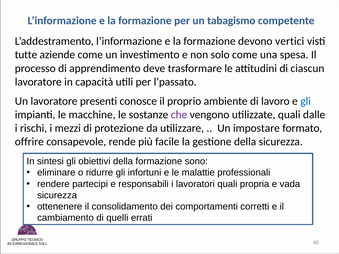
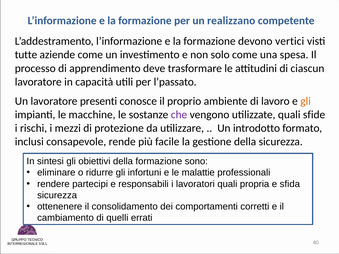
tabagismo: tabagismo -> realizzano
gli at (306, 101) colour: blue -> orange
dalle: dalle -> sfide
impostare: impostare -> introdotto
offrire: offrire -> inclusi
vada: vada -> sfida
